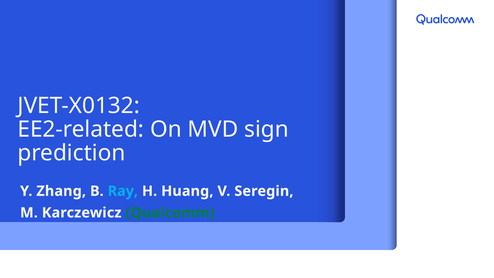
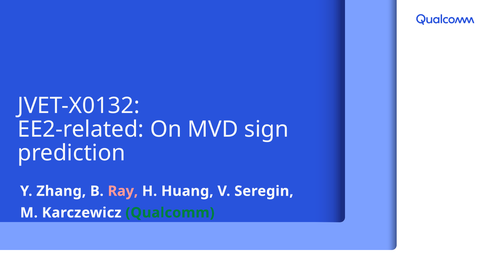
Ray colour: light blue -> pink
